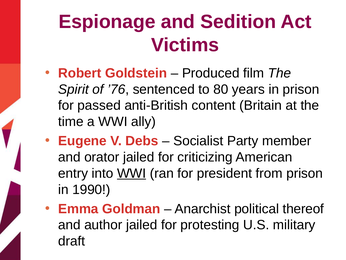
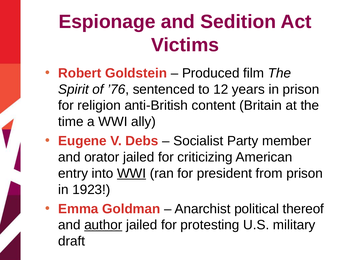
80: 80 -> 12
passed: passed -> religion
1990: 1990 -> 1923
author underline: none -> present
